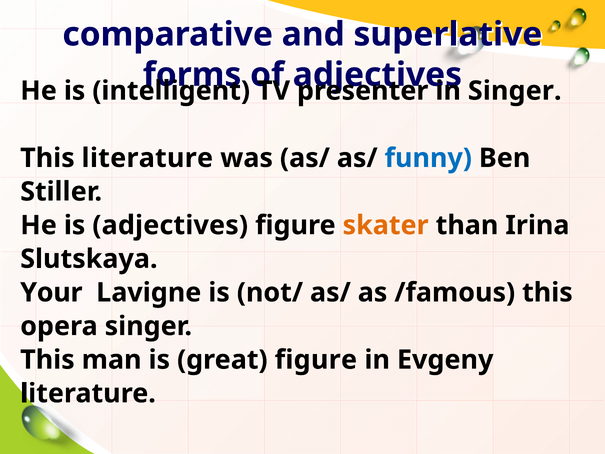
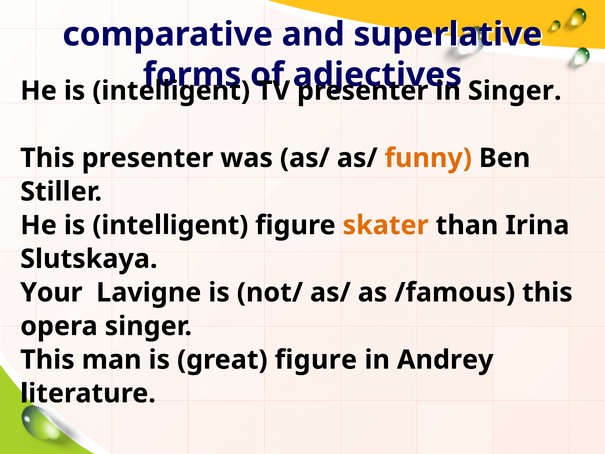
This literature: literature -> presenter
funny colour: blue -> orange
adjectives at (170, 225): adjectives -> intelligent
Evgeny: Evgeny -> Andrey
